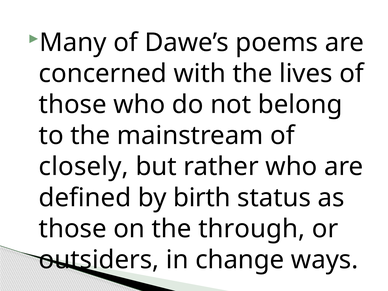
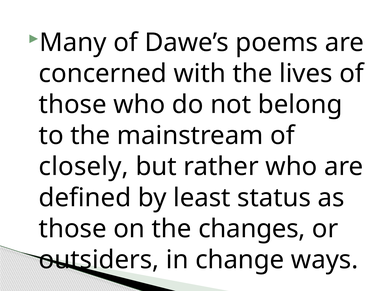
birth: birth -> least
through: through -> changes
